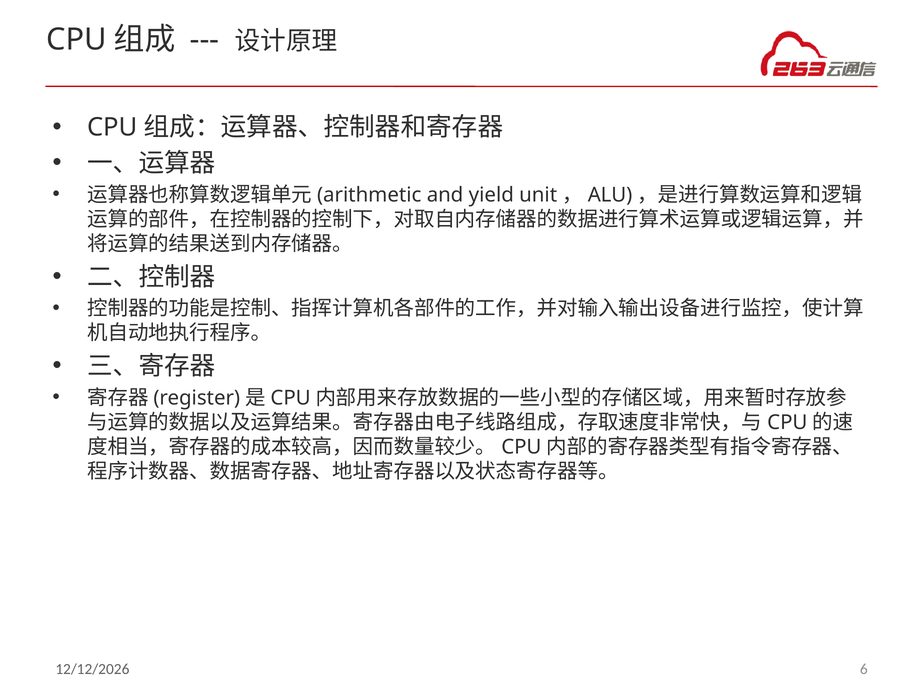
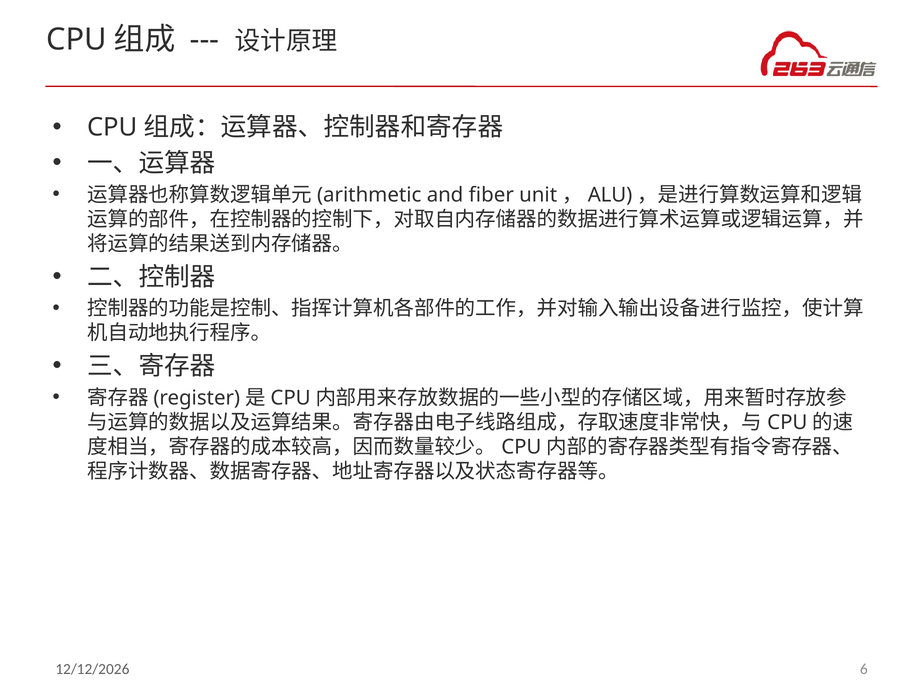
yield: yield -> fiber
